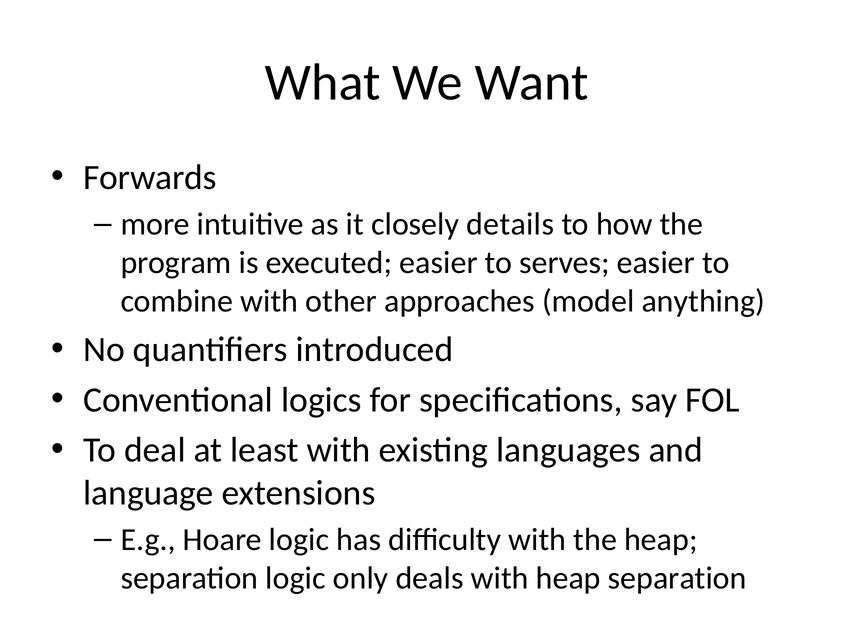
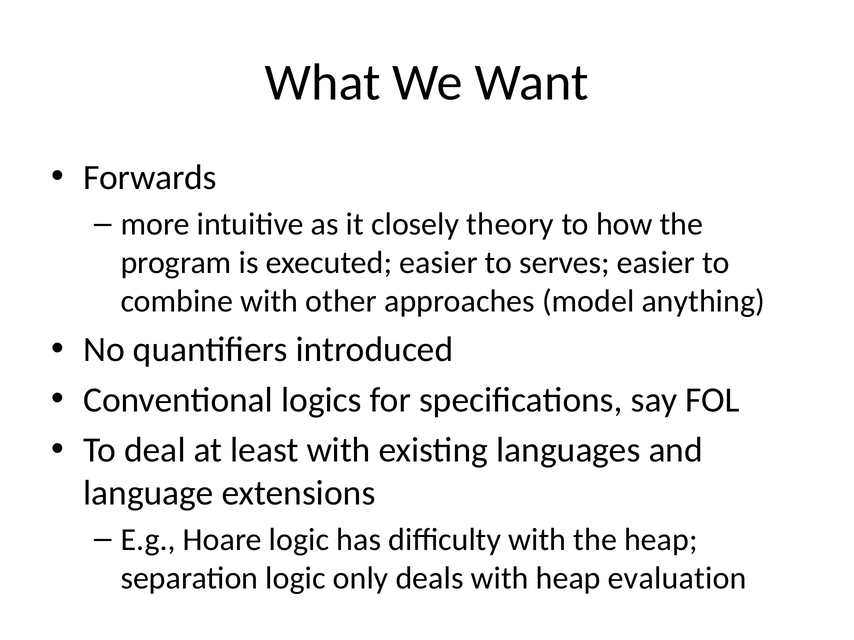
details: details -> theory
with heap separation: separation -> evaluation
